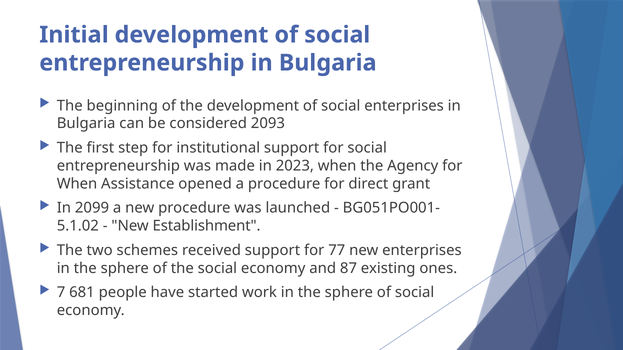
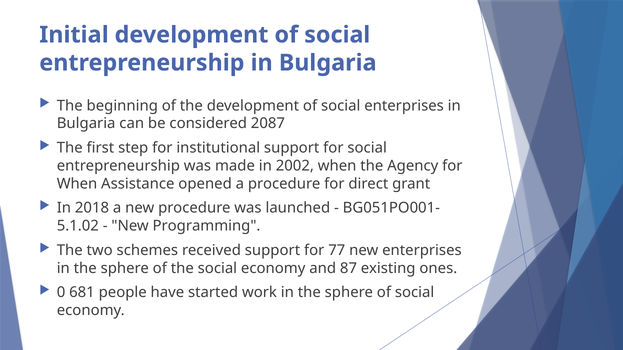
2093: 2093 -> 2087
2023: 2023 -> 2002
2099: 2099 -> 2018
Establishment: Establishment -> Programming
7: 7 -> 0
